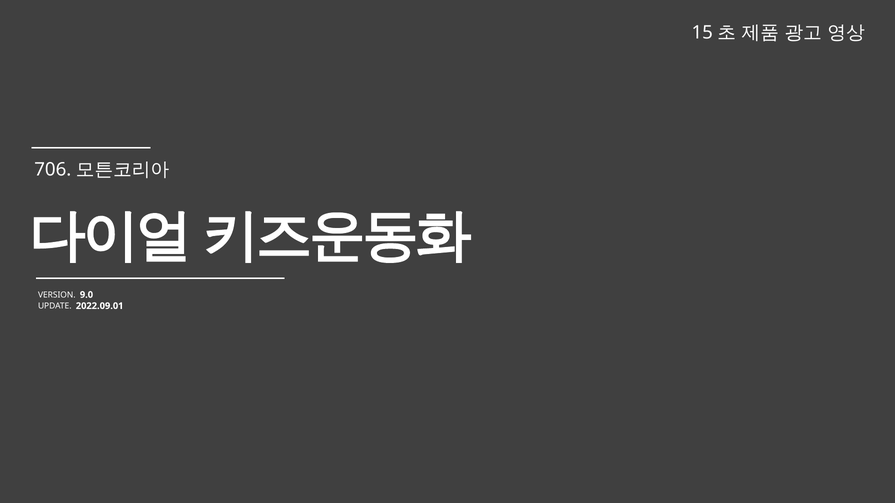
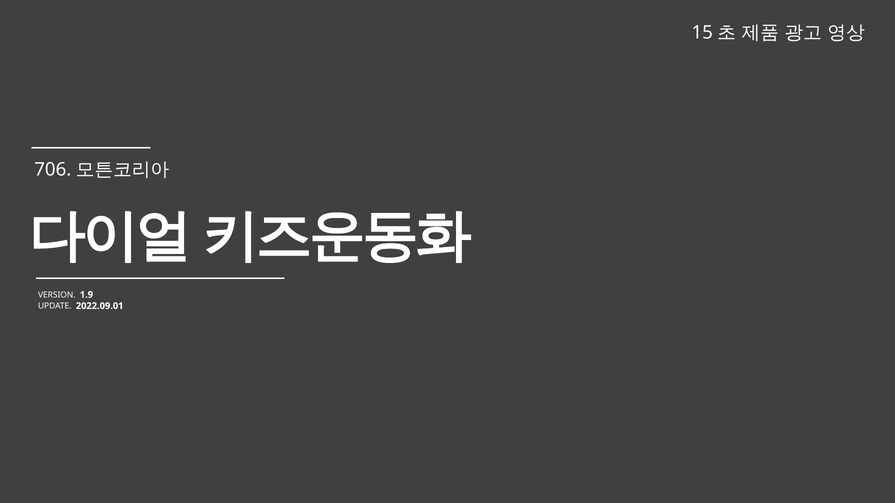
9.0: 9.0 -> 1.9
